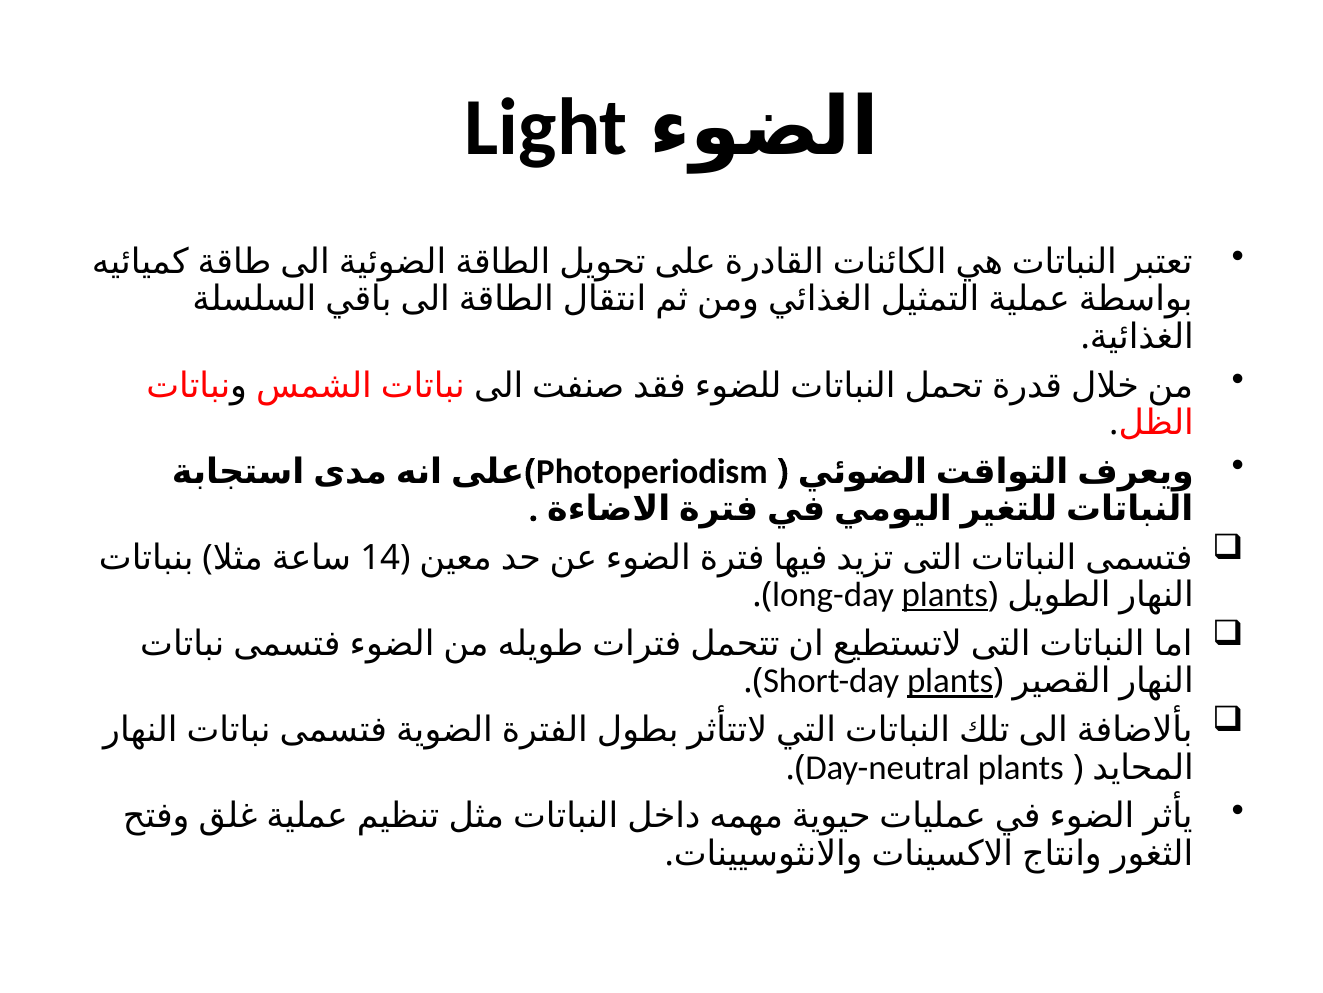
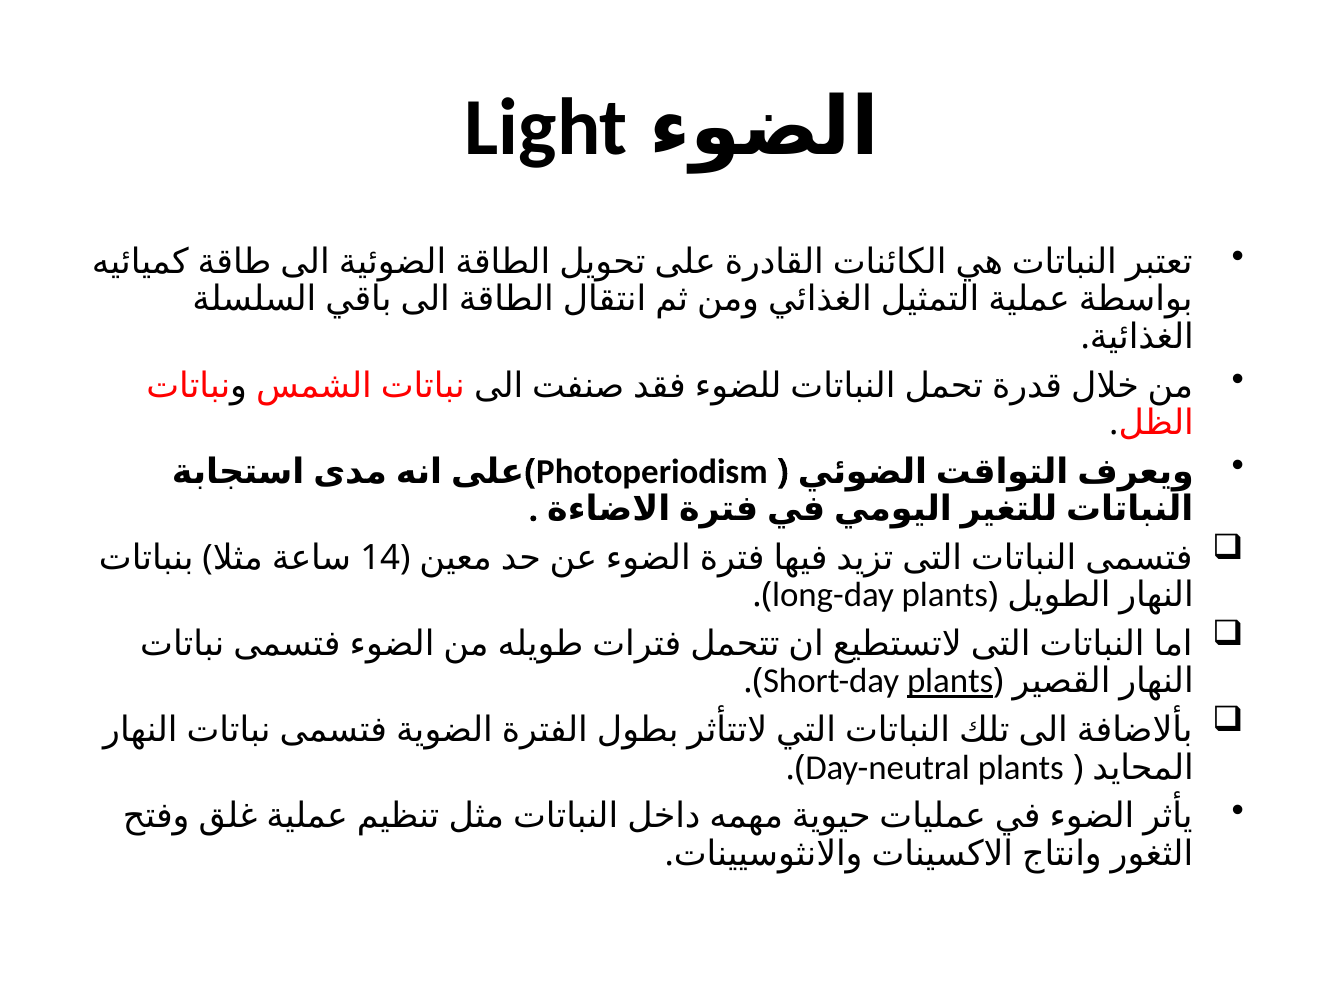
plants at (945, 595) underline: present -> none
